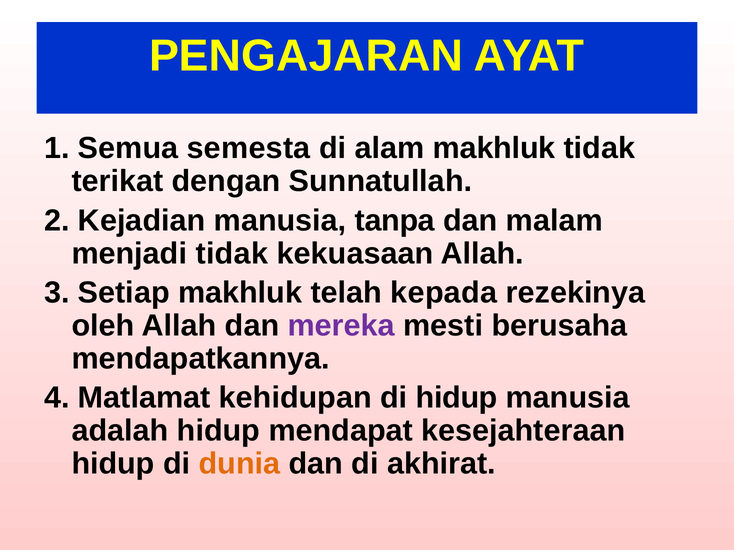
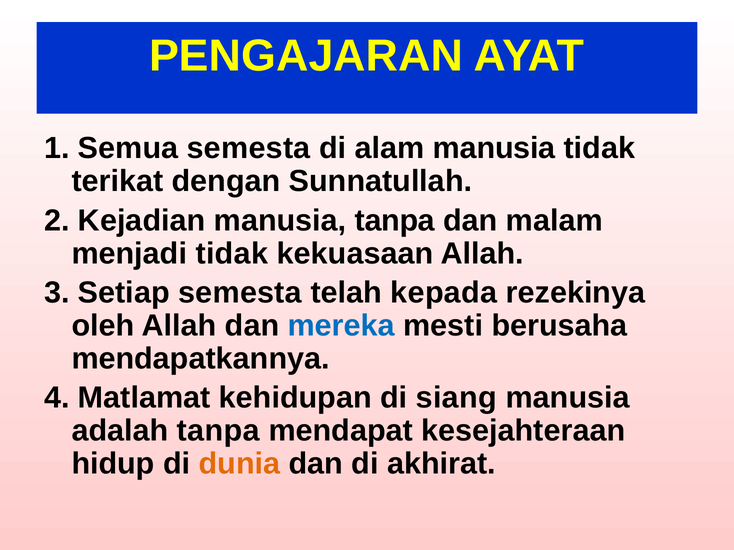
alam makhluk: makhluk -> manusia
Setiap makhluk: makhluk -> semesta
mereka colour: purple -> blue
di hidup: hidup -> siang
adalah hidup: hidup -> tanpa
